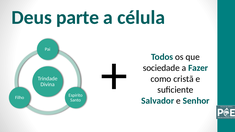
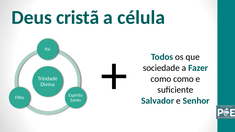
parte: parte -> cristã
como cristã: cristã -> como
